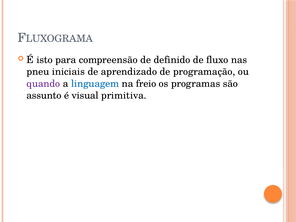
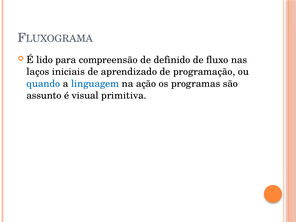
isto: isto -> lido
pneu: pneu -> laços
quando colour: purple -> blue
freio: freio -> ação
